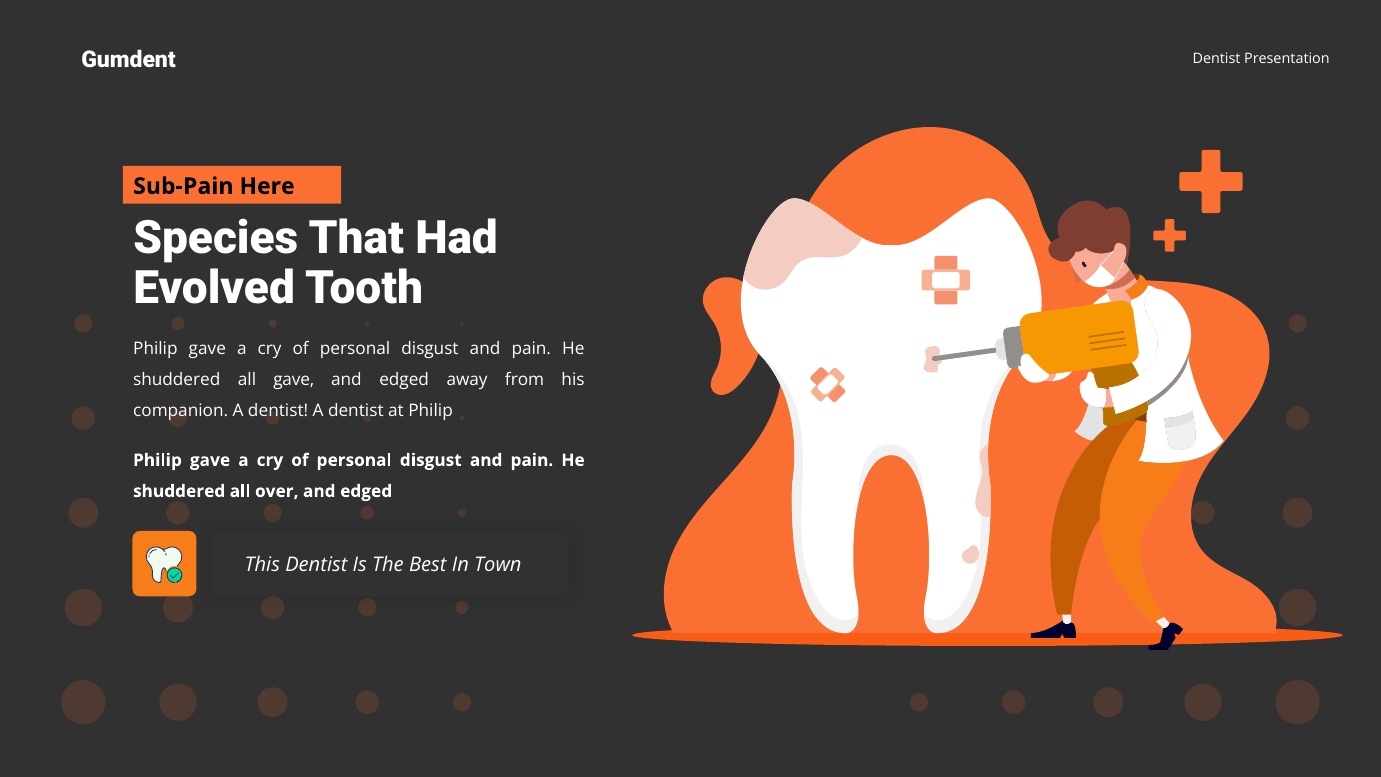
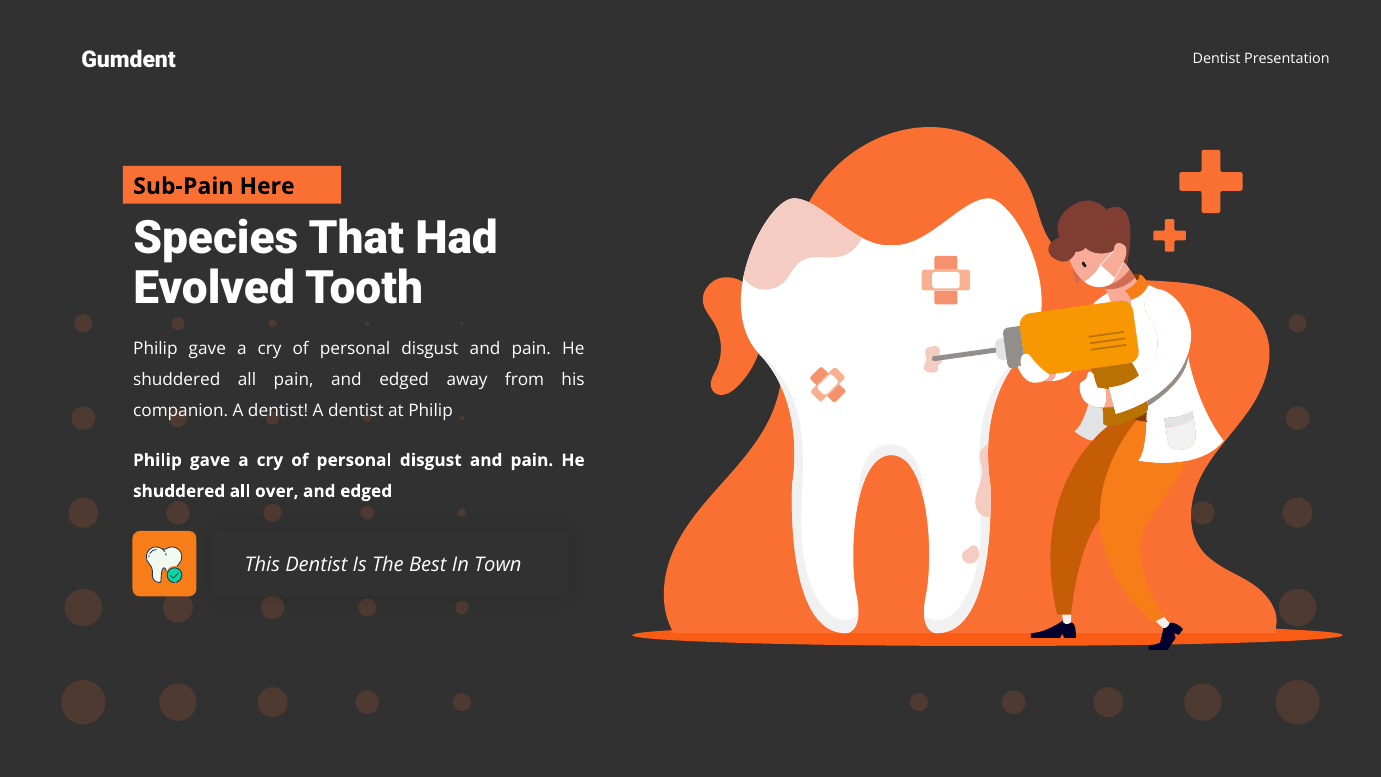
all gave: gave -> pain
